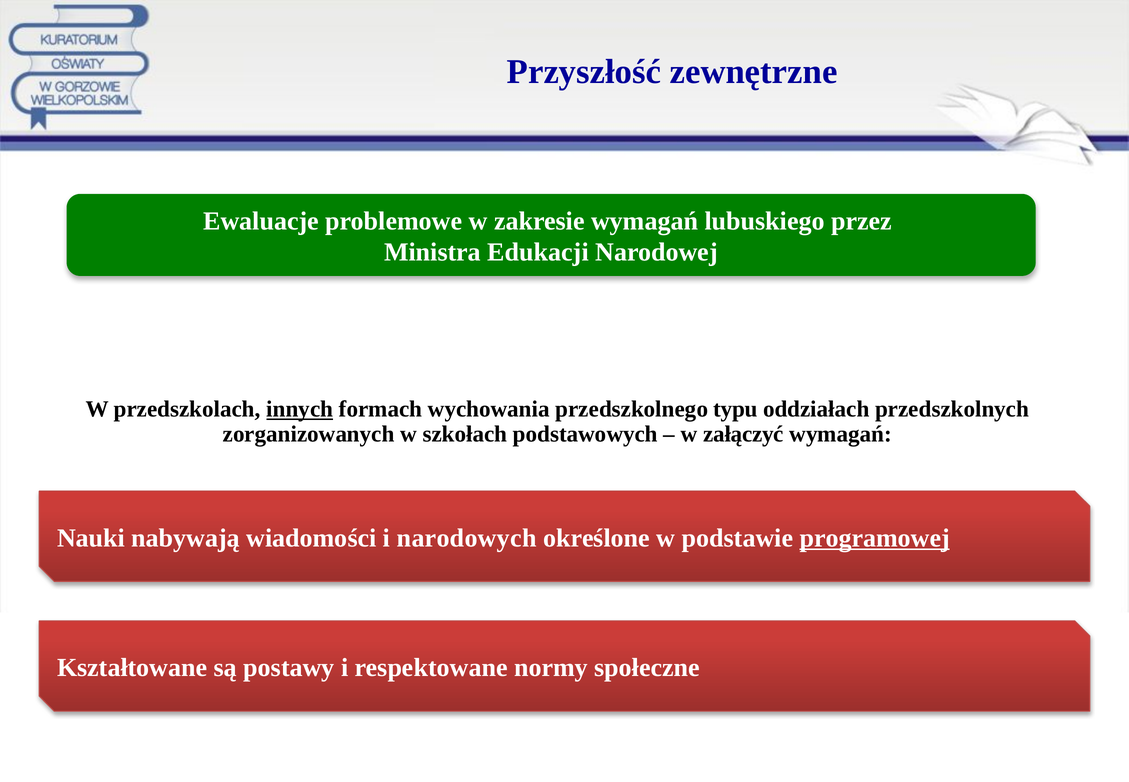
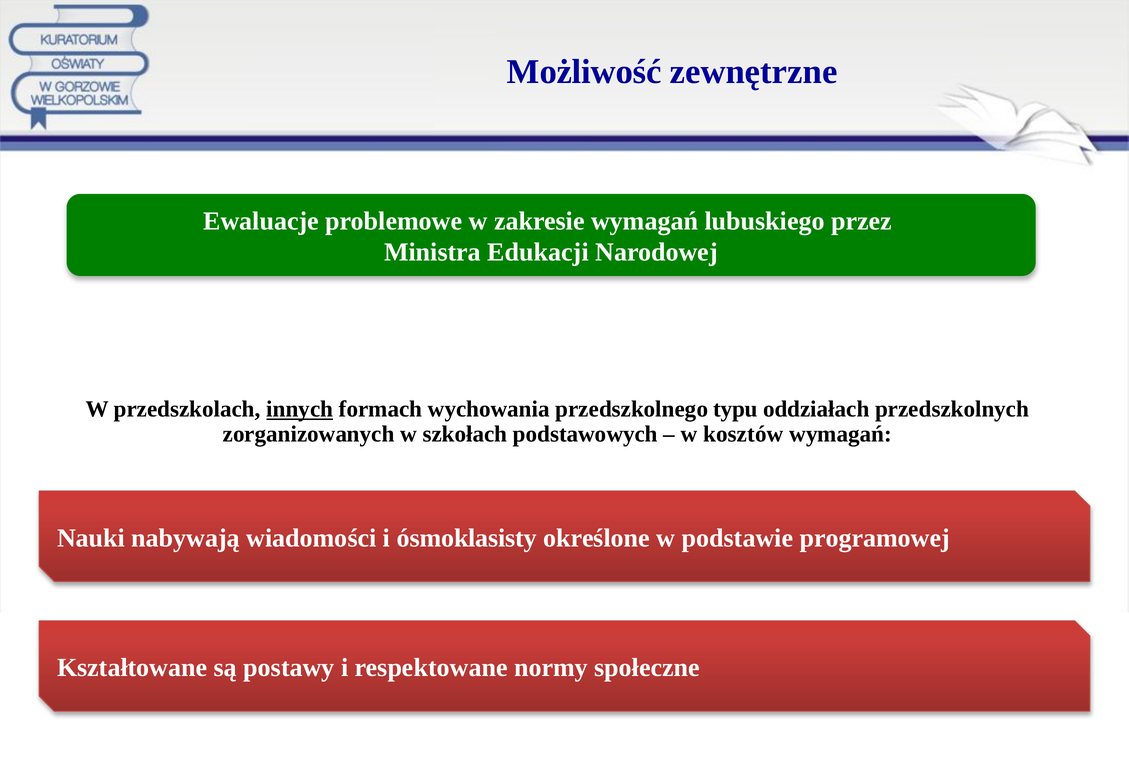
Przyszłość: Przyszłość -> Możliwość
załączyć: załączyć -> kosztów
narodowych: narodowych -> ósmoklasisty
programowej underline: present -> none
